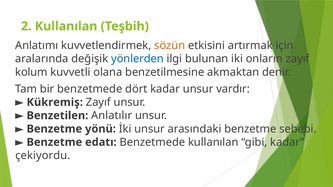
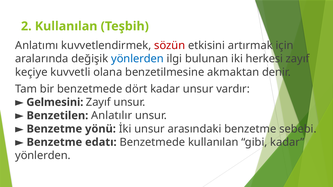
sözün colour: orange -> red
onların: onların -> herkesi
kolum: kolum -> keçiye
Kükremiş: Kükremiş -> Gelmesini
çekiyordu at (43, 156): çekiyordu -> yönlerden
